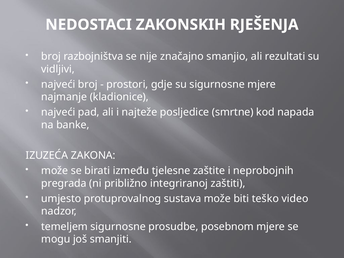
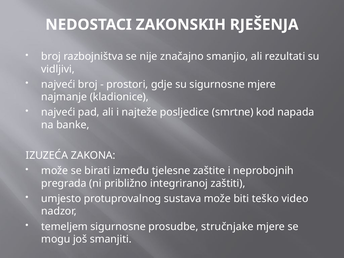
posebnom: posebnom -> stručnjake
